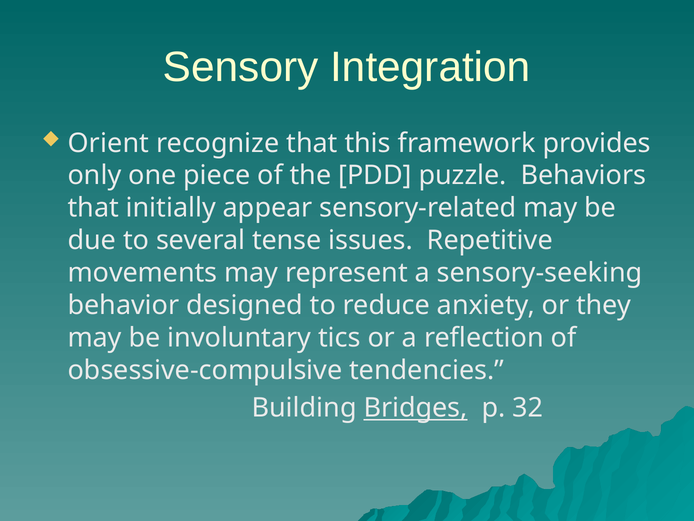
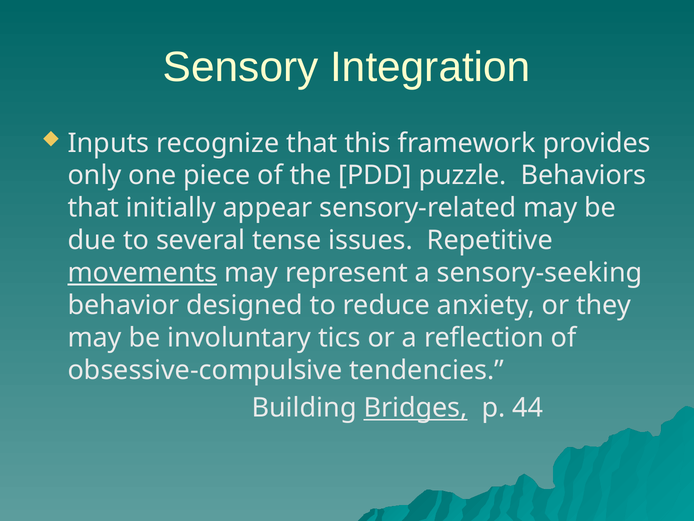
Orient: Orient -> Inputs
movements underline: none -> present
32: 32 -> 44
